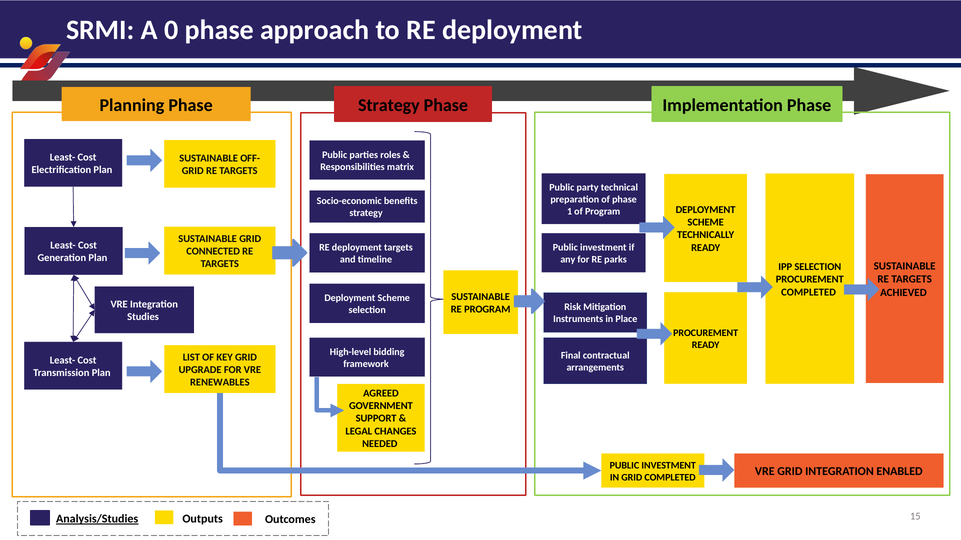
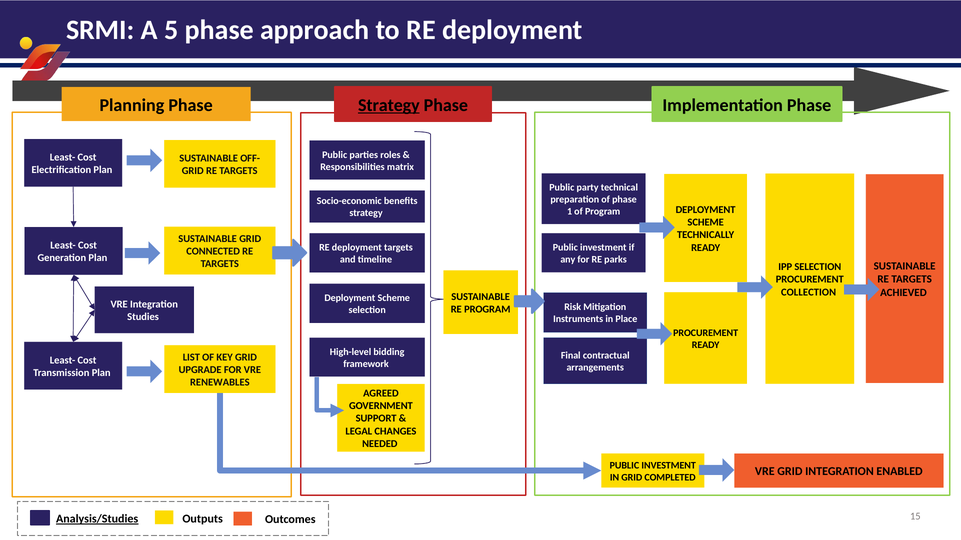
0: 0 -> 5
Strategy at (389, 105) underline: none -> present
COMPLETED at (809, 292): COMPLETED -> COLLECTION
